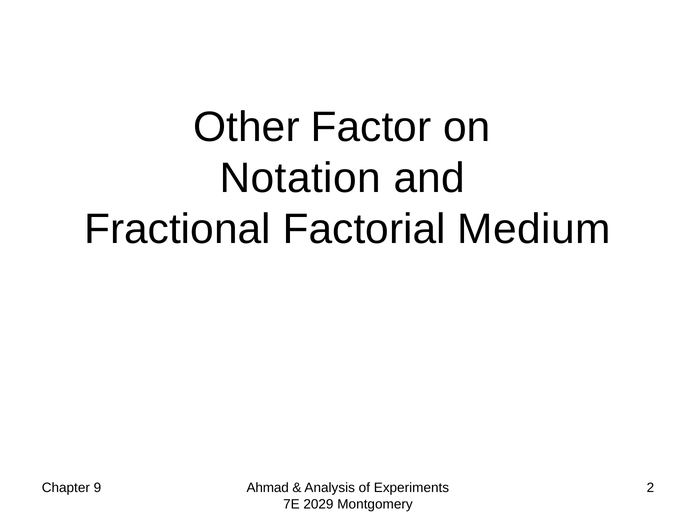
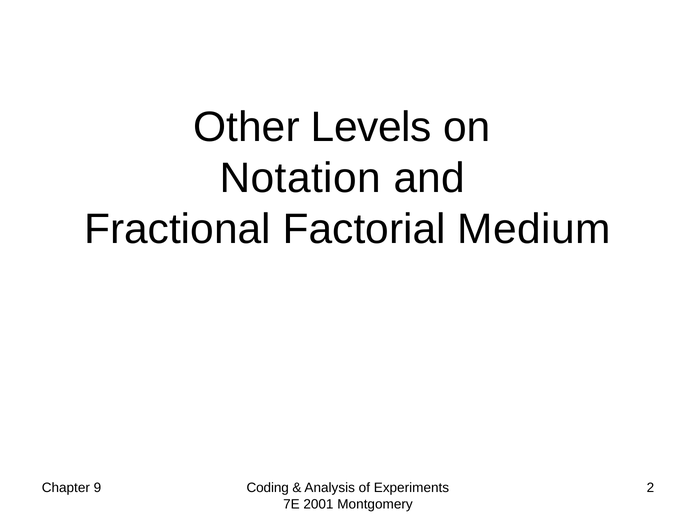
Factor: Factor -> Levels
Ahmad: Ahmad -> Coding
2029: 2029 -> 2001
